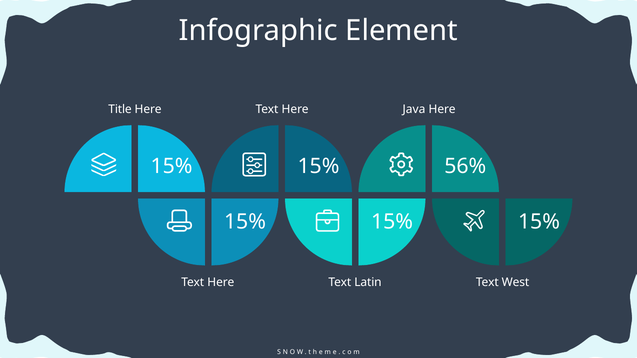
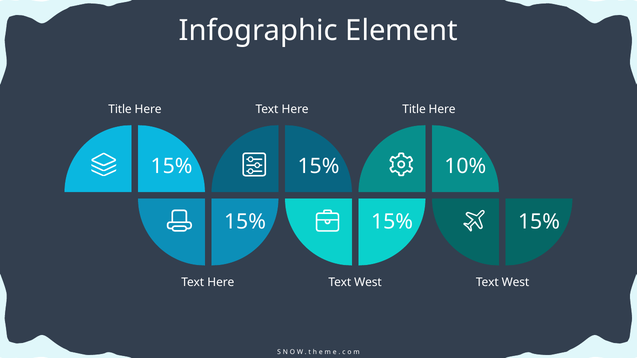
Here Java: Java -> Title
56%: 56% -> 10%
Latin at (368, 283): Latin -> West
